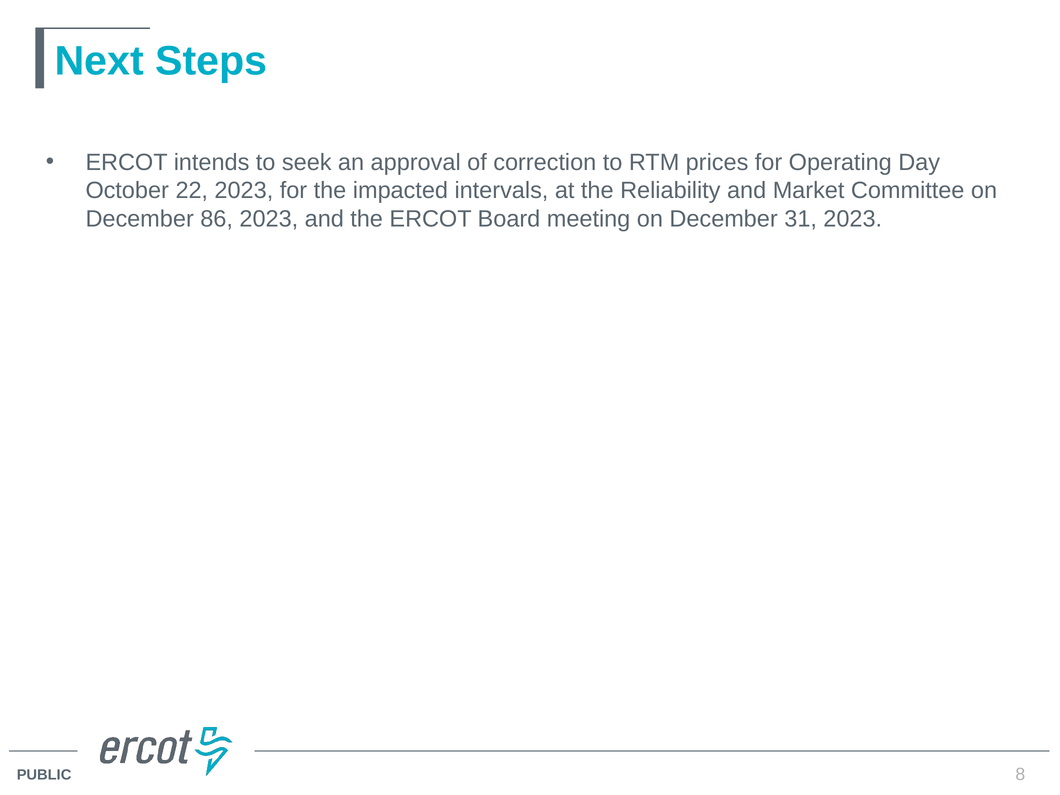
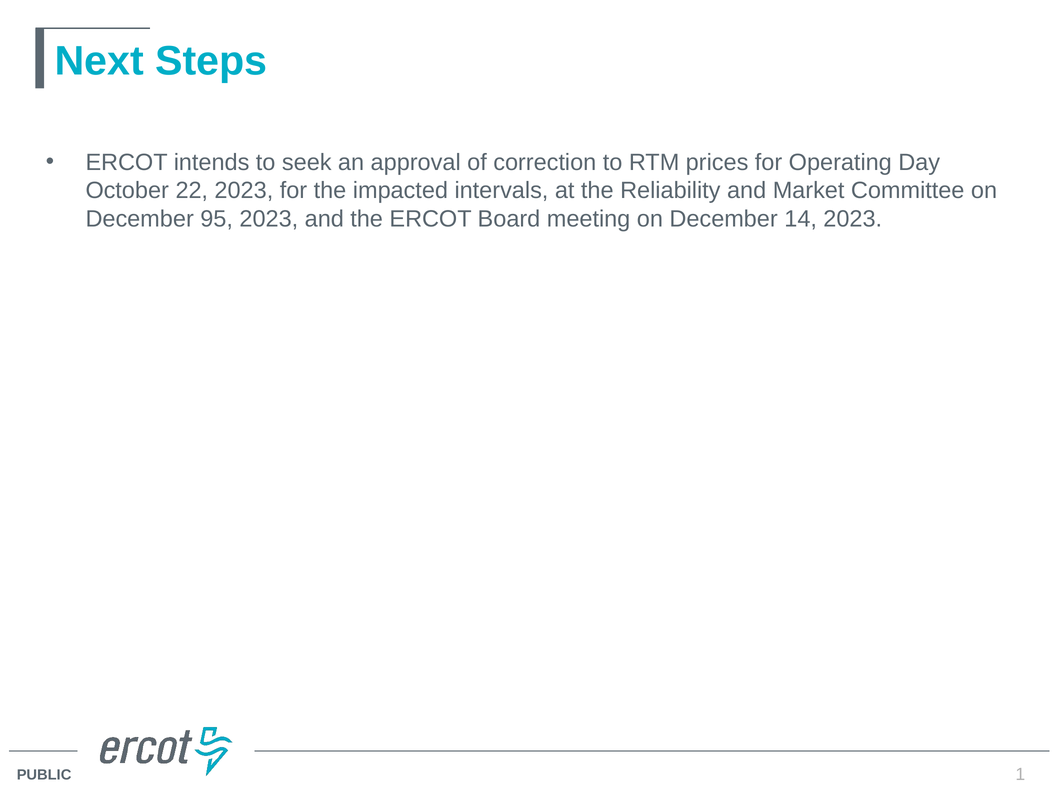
86: 86 -> 95
31: 31 -> 14
8: 8 -> 1
